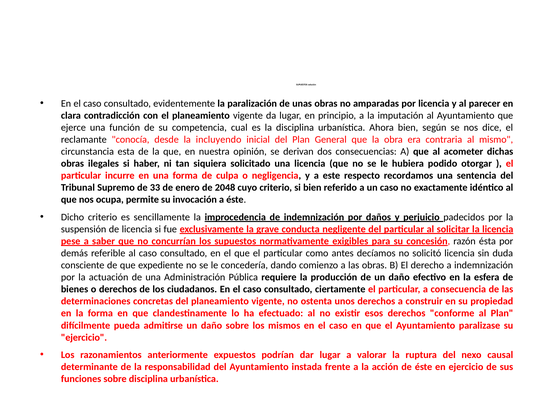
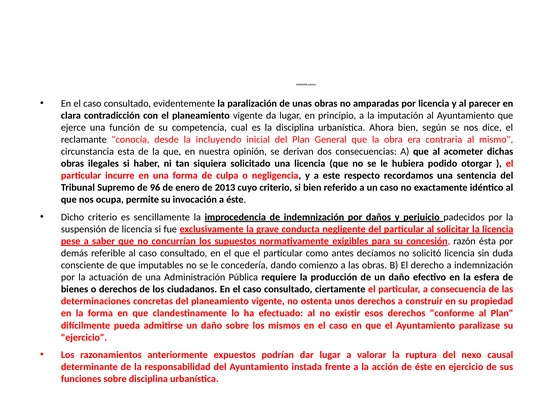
33: 33 -> 96
2048: 2048 -> 2013
expediente: expediente -> imputables
